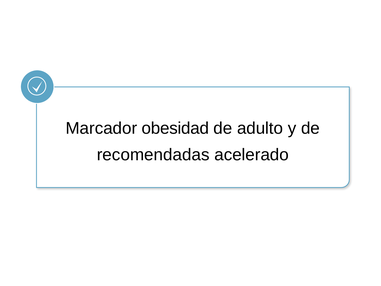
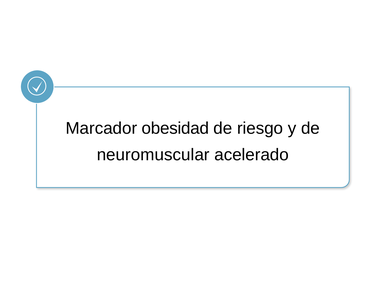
adulto: adulto -> riesgo
recomendadas: recomendadas -> neuromuscular
